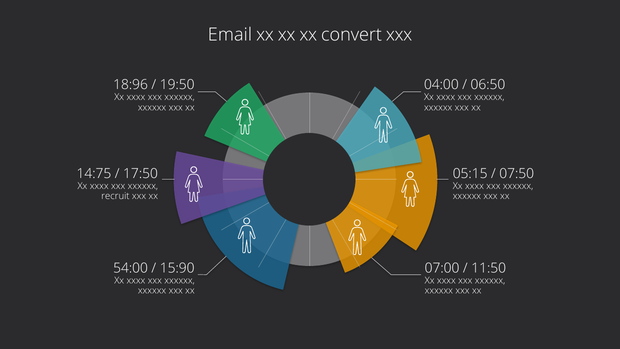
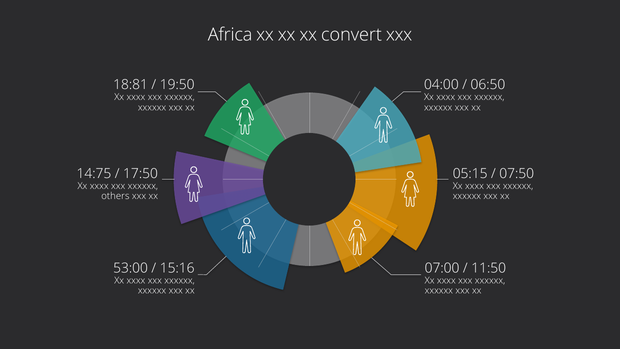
Email: Email -> Africa
18:96: 18:96 -> 18:81
recruit: recruit -> others
54:00: 54:00 -> 53:00
15:90: 15:90 -> 15:16
